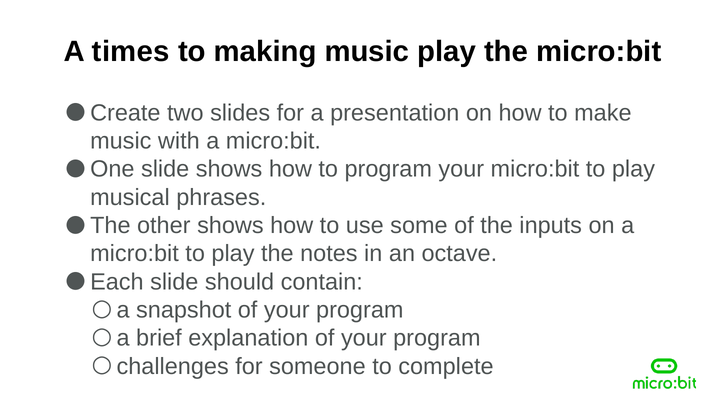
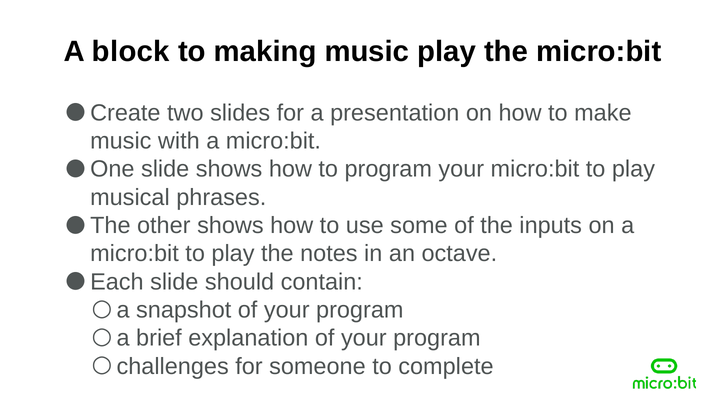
times: times -> block
